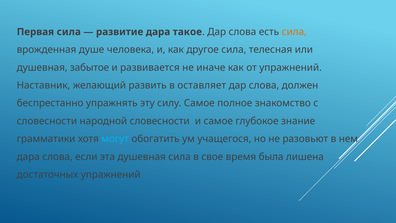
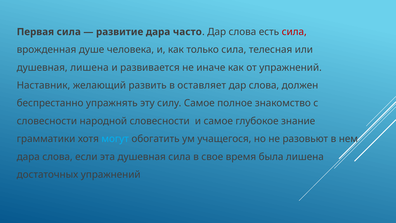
такое: такое -> часто
сила at (294, 32) colour: orange -> red
другое: другое -> только
душевная забытое: забытое -> лишена
